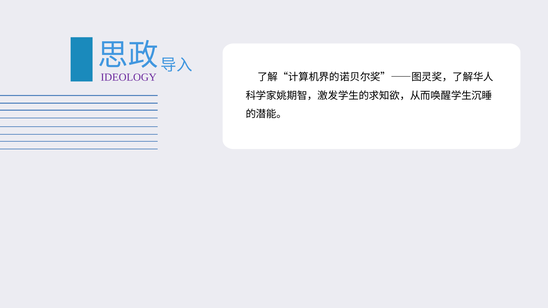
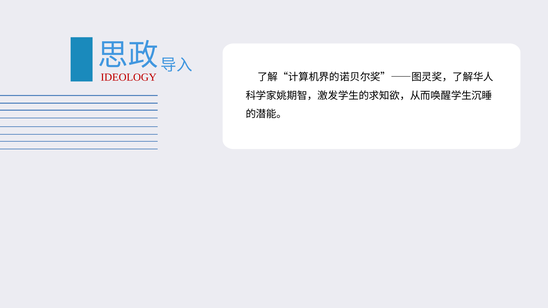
IDEOLOGY colour: purple -> red
